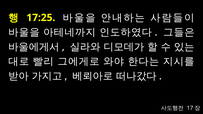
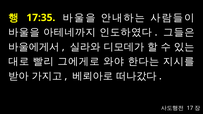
17:25: 17:25 -> 17:35
